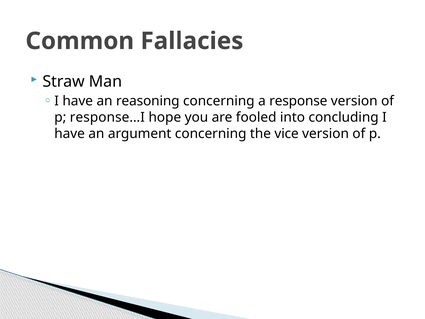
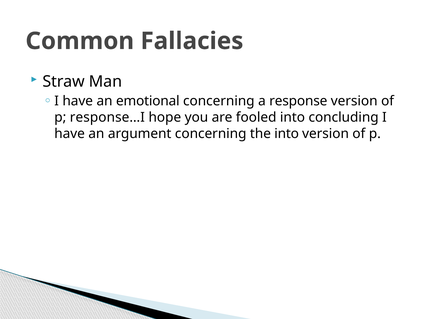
reasoning: reasoning -> emotional
the vice: vice -> into
